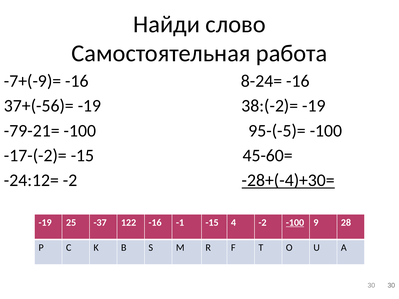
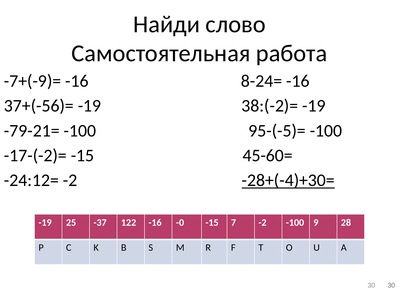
-1: -1 -> -0
4: 4 -> 7
-100 at (295, 223) underline: present -> none
